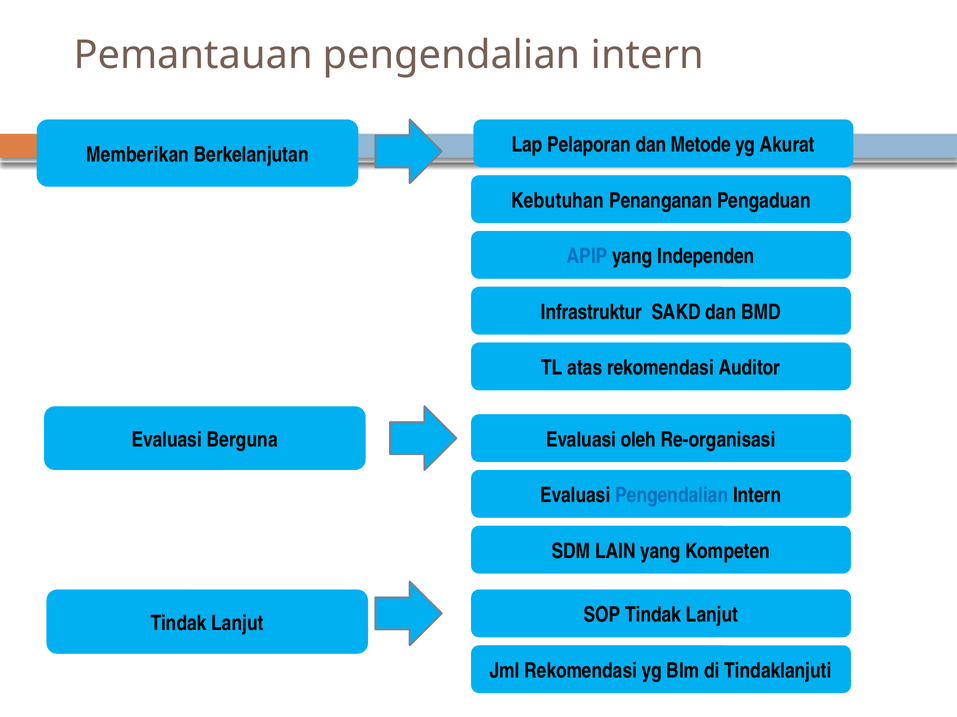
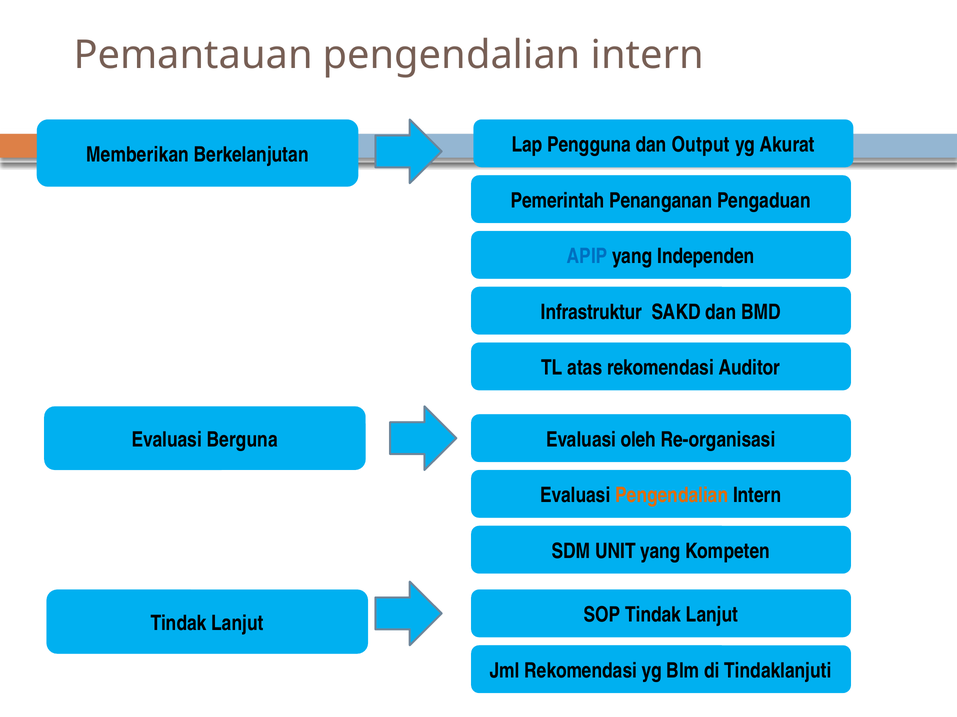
Pelaporan: Pelaporan -> Pengguna
Metode: Metode -> Output
Kebutuhan: Kebutuhan -> Pemerintah
Pengendalian at (672, 496) colour: blue -> orange
LAIN: LAIN -> UNIT
